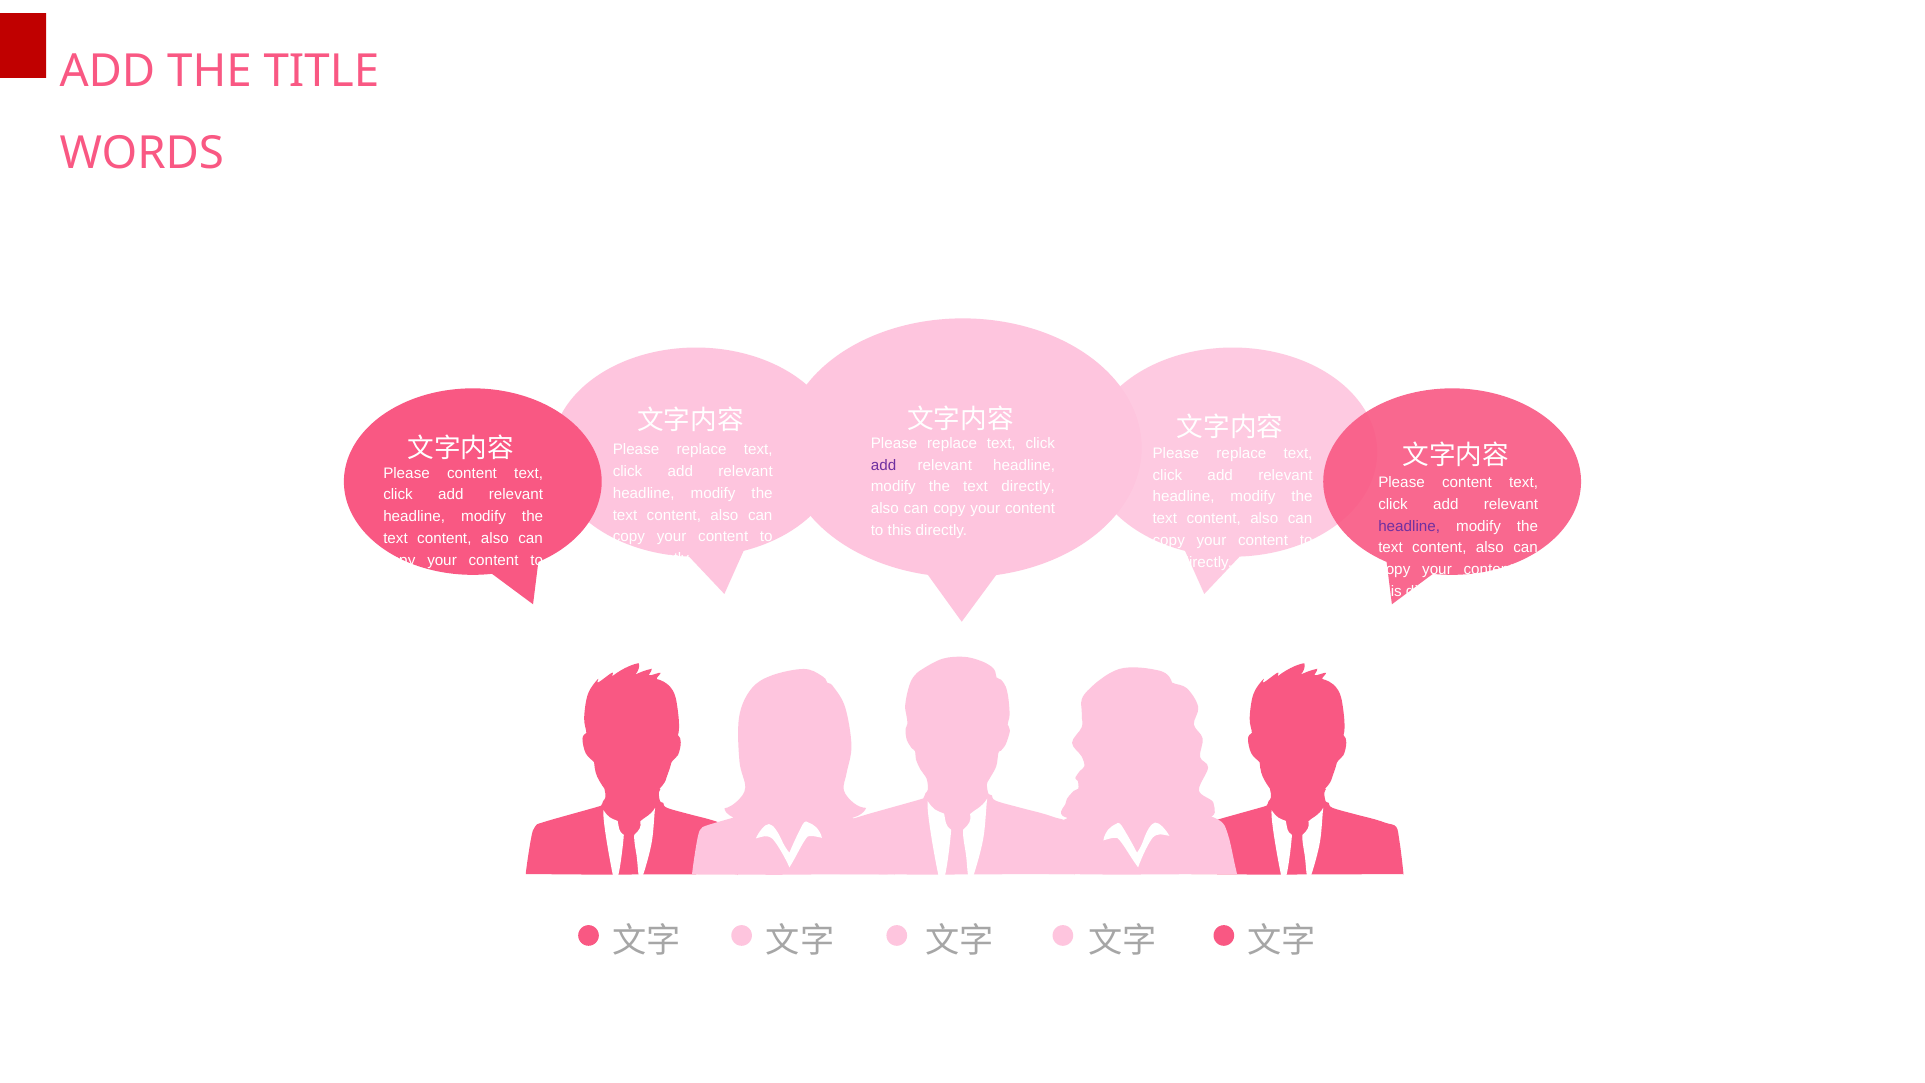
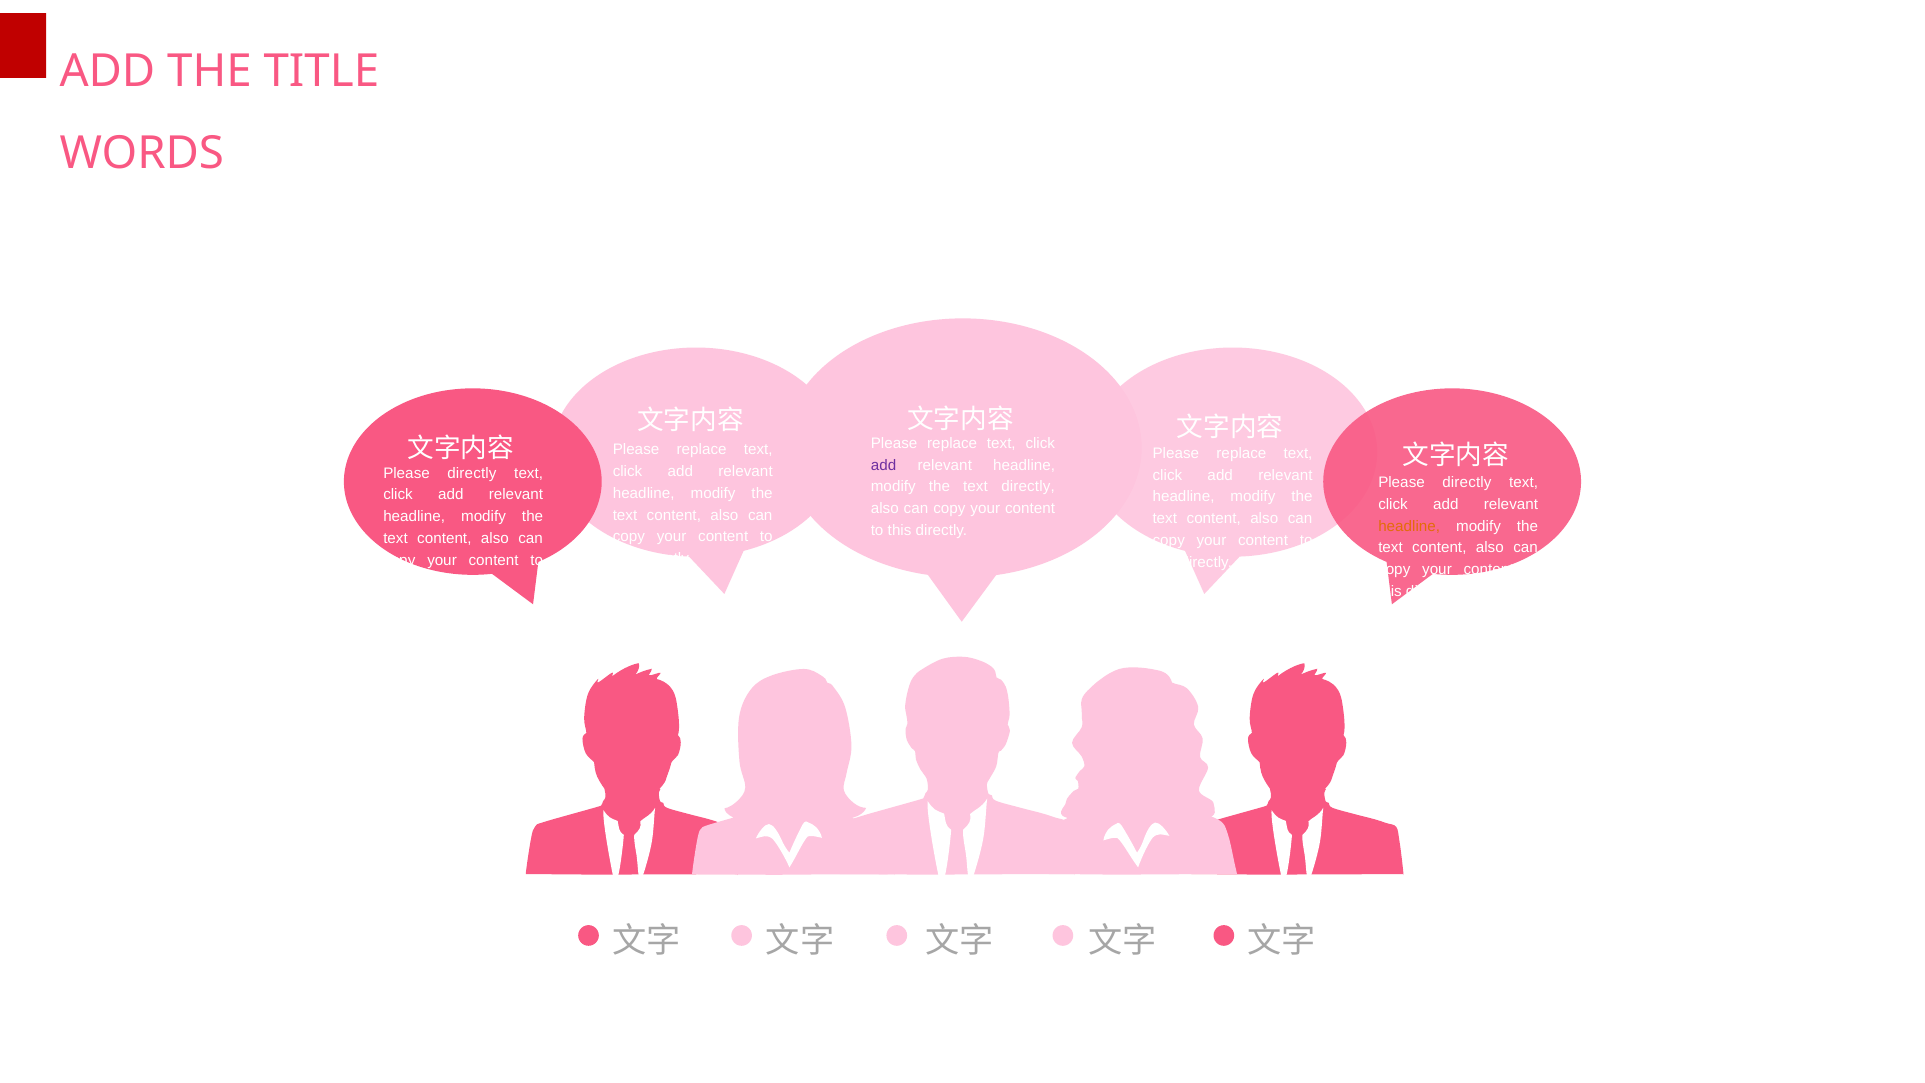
content at (472, 473): content -> directly
content at (1467, 482): content -> directly
headline at (1409, 526) colour: purple -> orange
